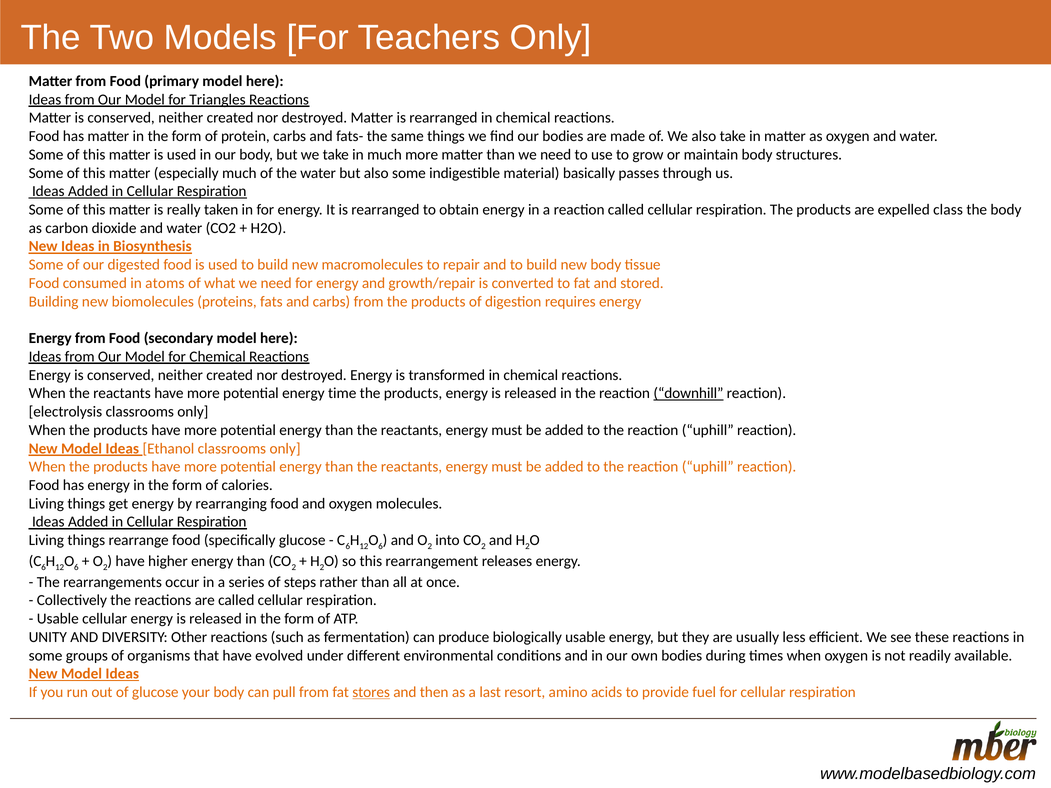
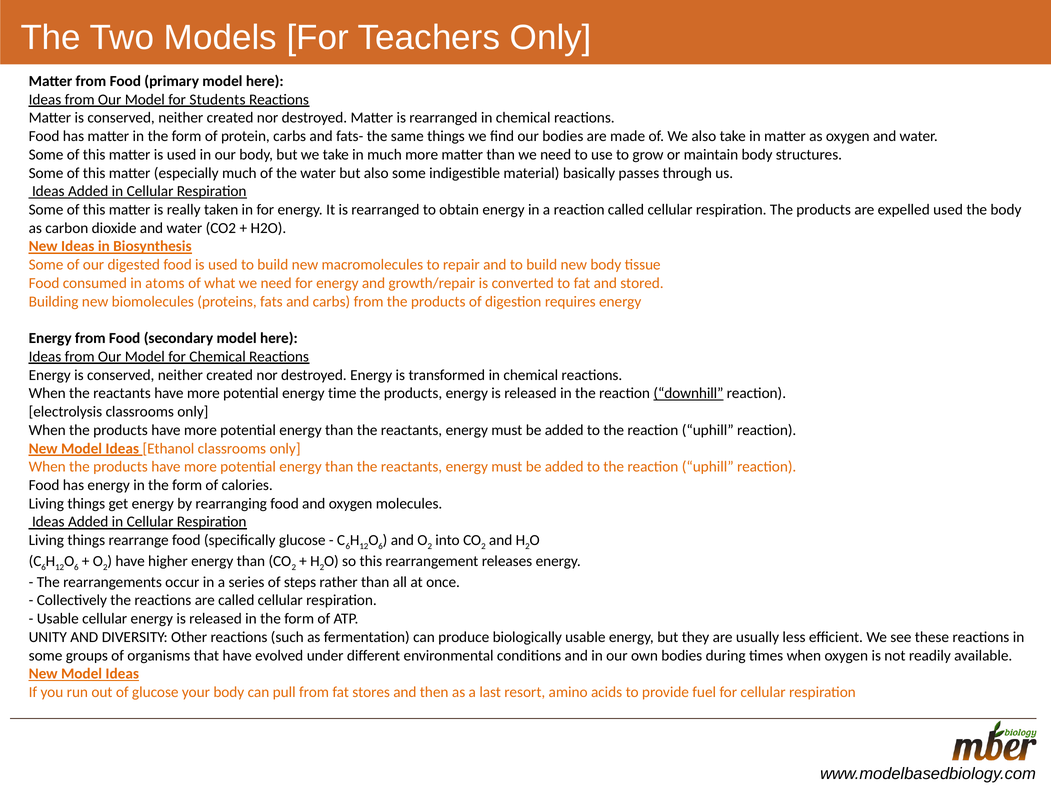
Triangles: Triangles -> Students
expelled class: class -> used
stores underline: present -> none
